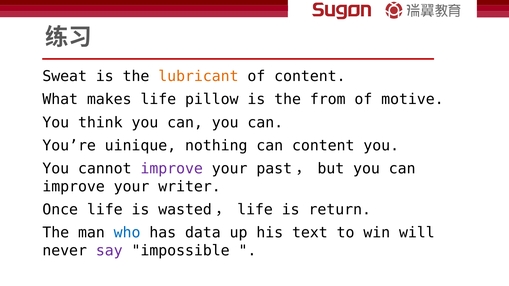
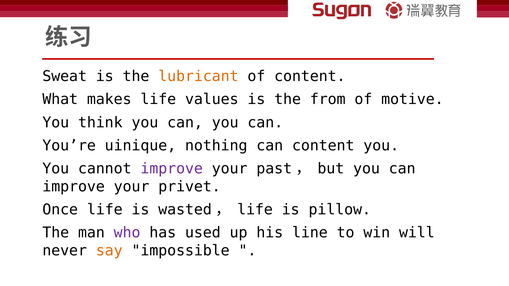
pillow: pillow -> values
writer: writer -> privet
return: return -> pillow
who colour: blue -> purple
data: data -> used
text: text -> line
say colour: purple -> orange
